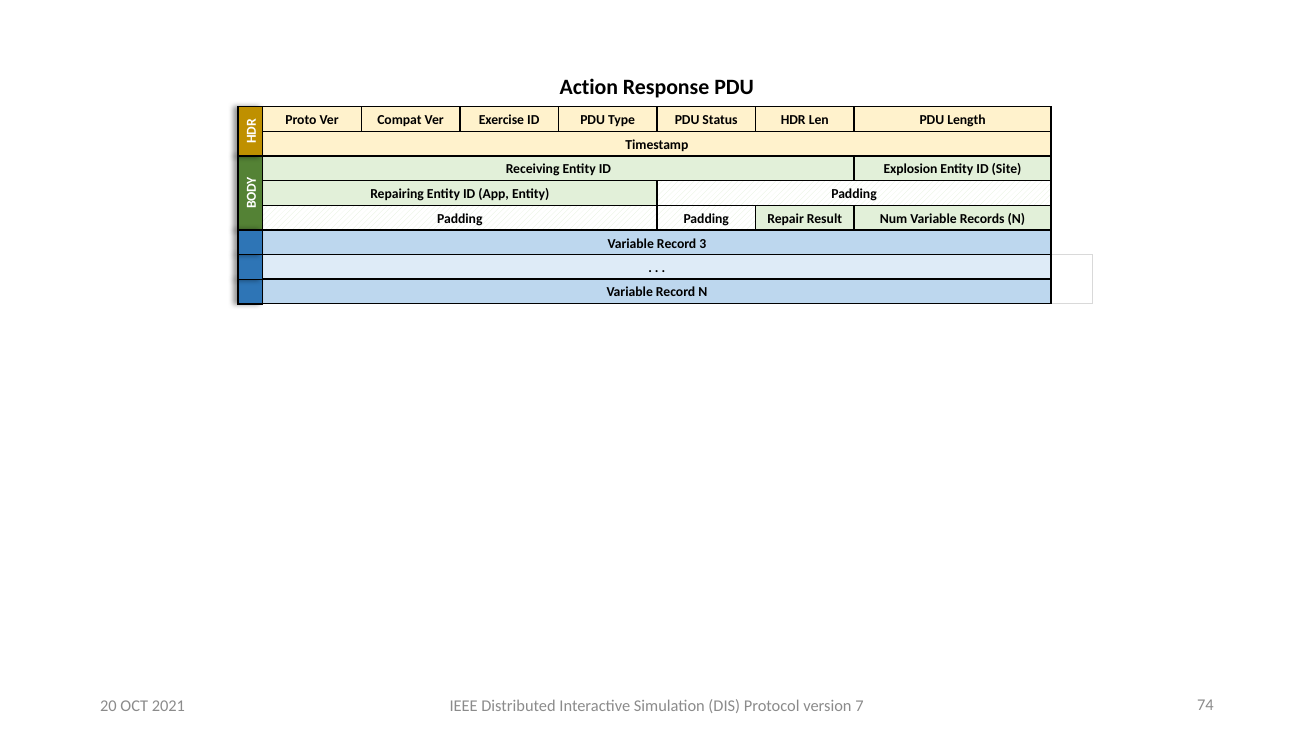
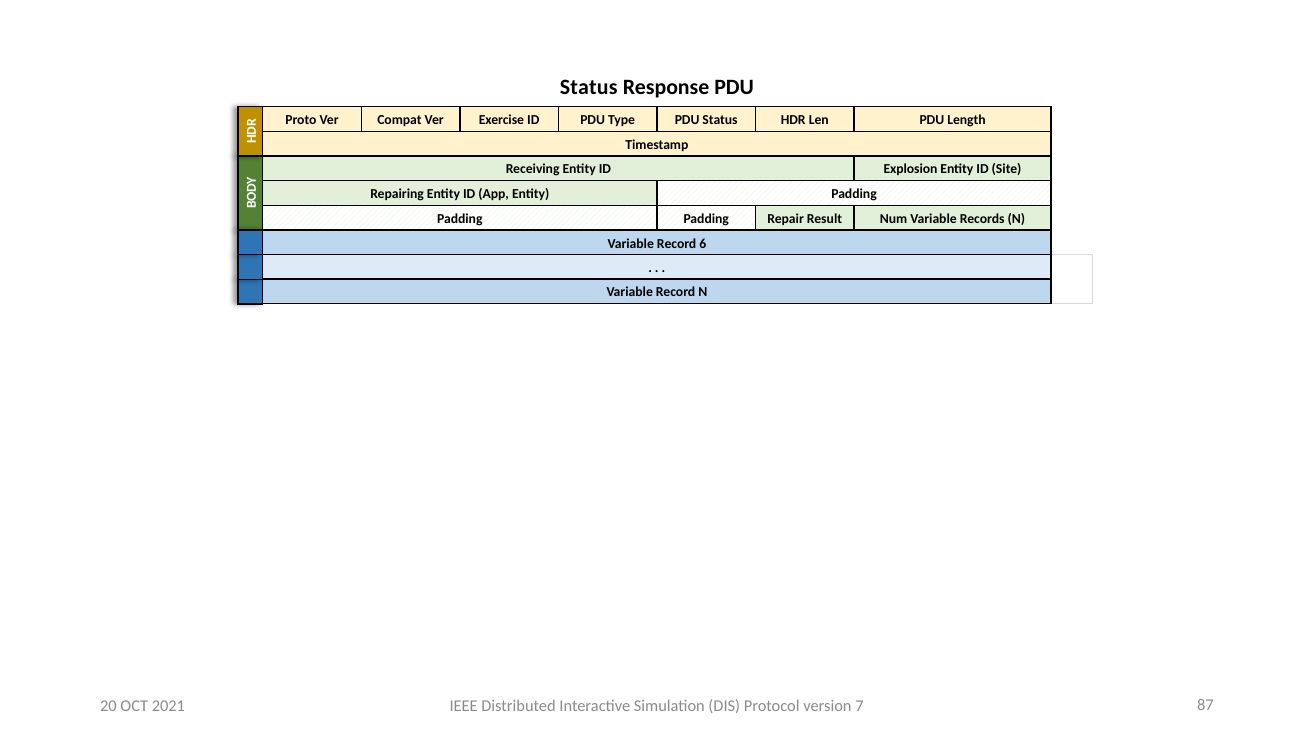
Action at (589, 88): Action -> Status
3: 3 -> 6
74: 74 -> 87
